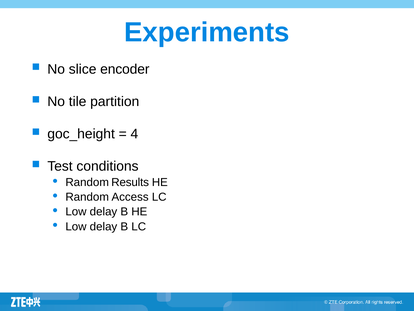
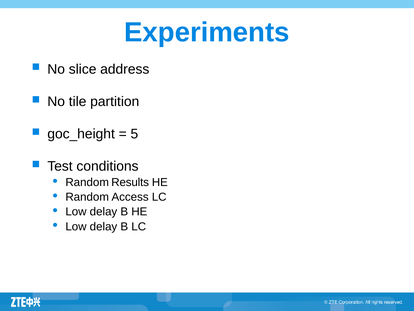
encoder: encoder -> address
4: 4 -> 5
